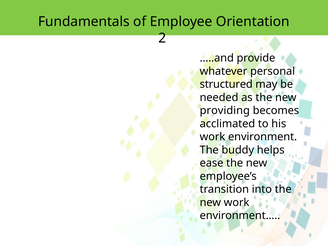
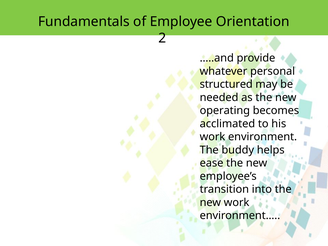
providing: providing -> operating
